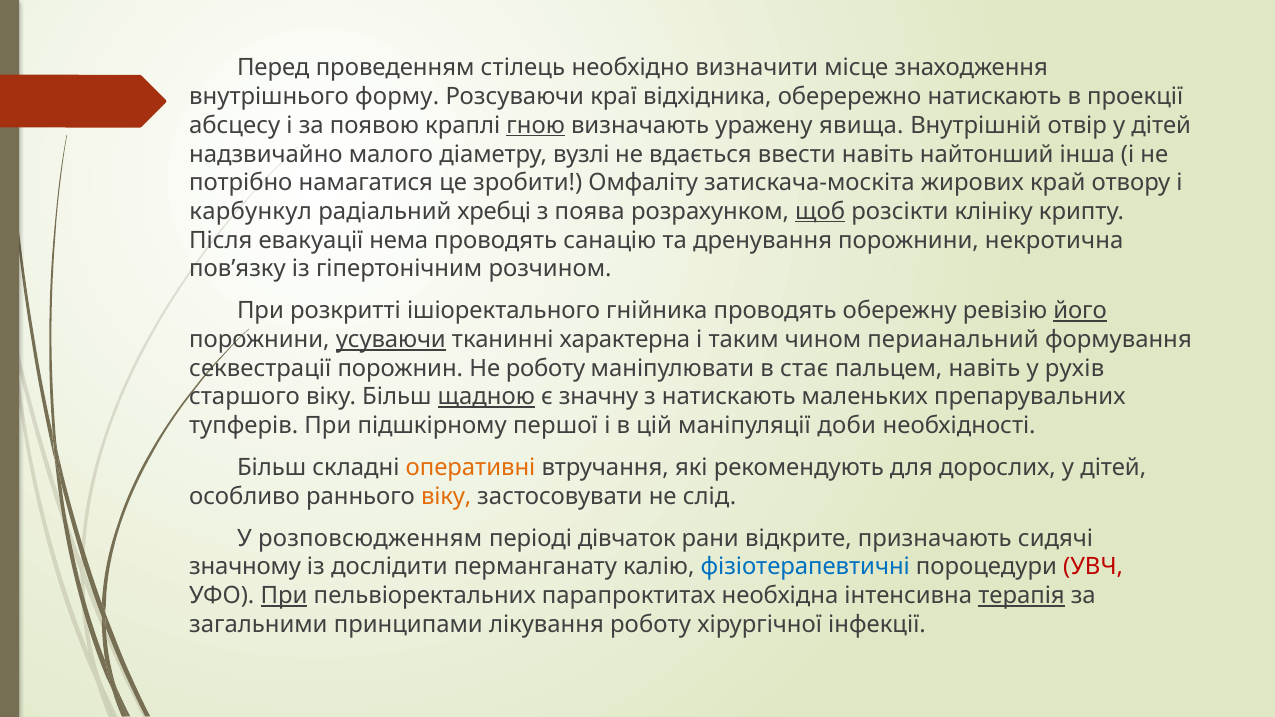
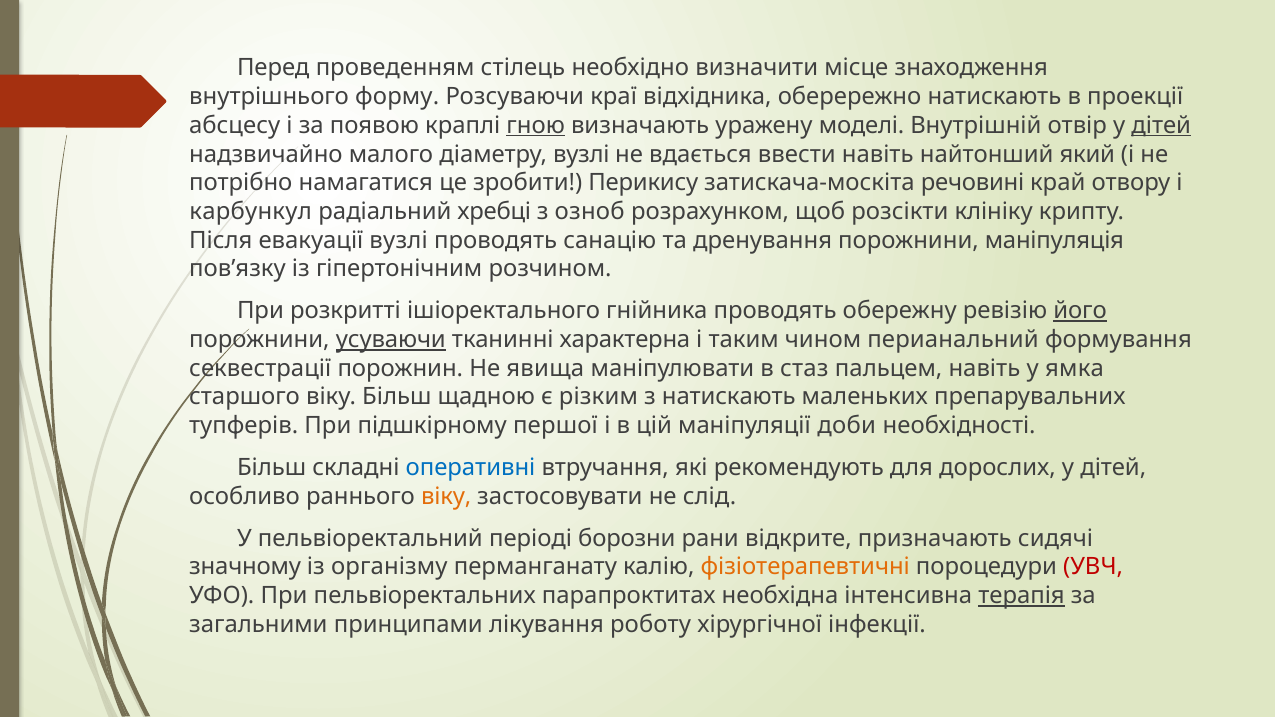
явища: явища -> моделі
дітей at (1161, 125) underline: none -> present
інша: інша -> який
Омфаліту: Омфаліту -> Перикису
жирових: жирових -> речовині
поява: поява -> озноб
щоб underline: present -> none
евакуації нема: нема -> вузлі
некротична: некротична -> маніпуляція
Не роботу: роботу -> явища
стає: стає -> стаз
рухів: рухів -> ямка
щадною underline: present -> none
значну: значну -> різким
оперативні colour: orange -> blue
розповсюдженням: розповсюдженням -> пельвіоректальний
дівчаток: дівчаток -> борозни
дослідити: дослідити -> організму
фізіотерапевтичні colour: blue -> orange
При at (284, 596) underline: present -> none
